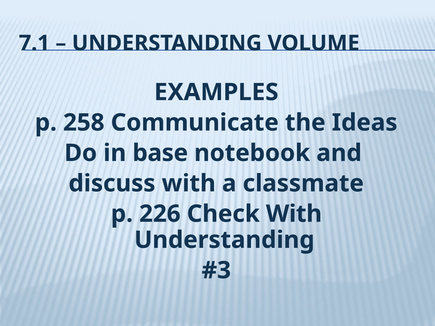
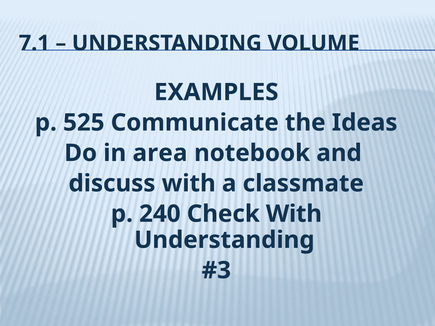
258: 258 -> 525
base: base -> area
226: 226 -> 240
